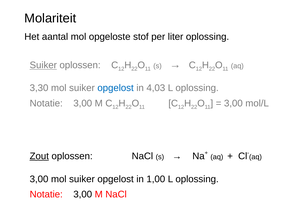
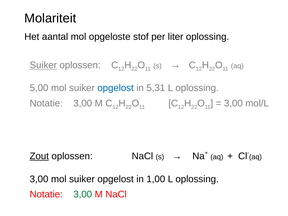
3,30: 3,30 -> 5,00
4,03: 4,03 -> 5,31
3,00 at (83, 194) colour: black -> green
